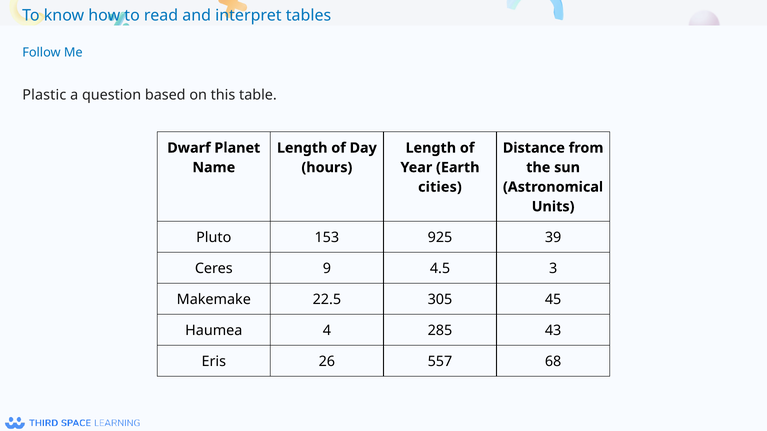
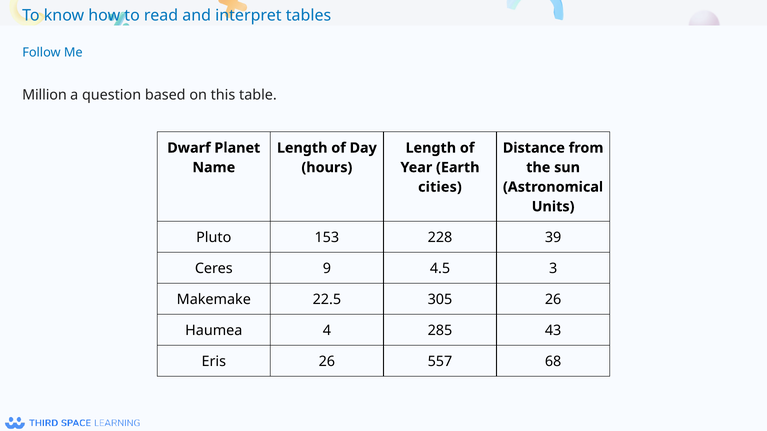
Plastic: Plastic -> Million
925: 925 -> 228
305 45: 45 -> 26
